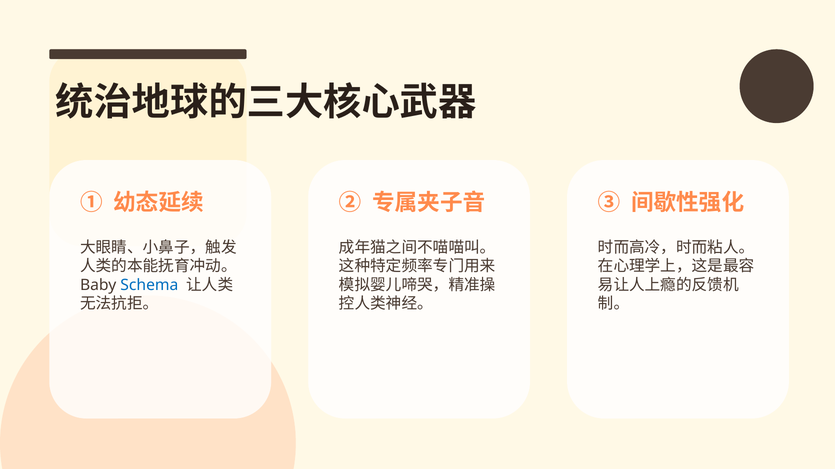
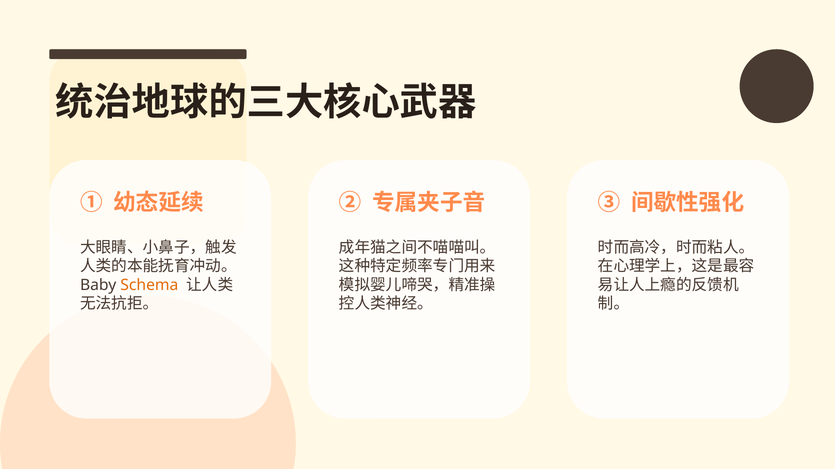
Schema colour: blue -> orange
